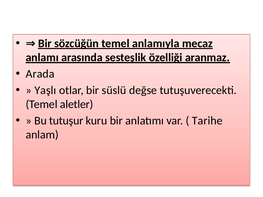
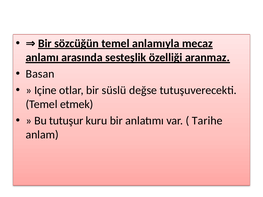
Arada: Arada -> Basan
Yaşlı: Yaşlı -> Içine
aletler: aletler -> etmek
